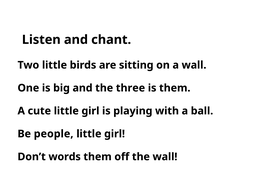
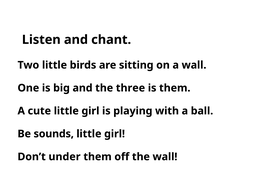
people: people -> sounds
words: words -> under
